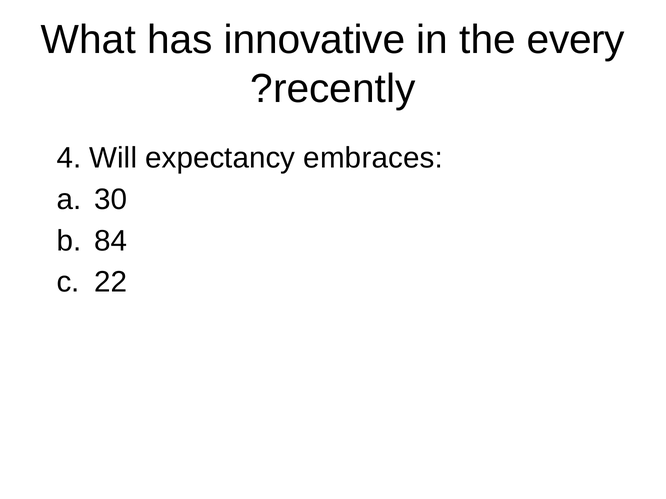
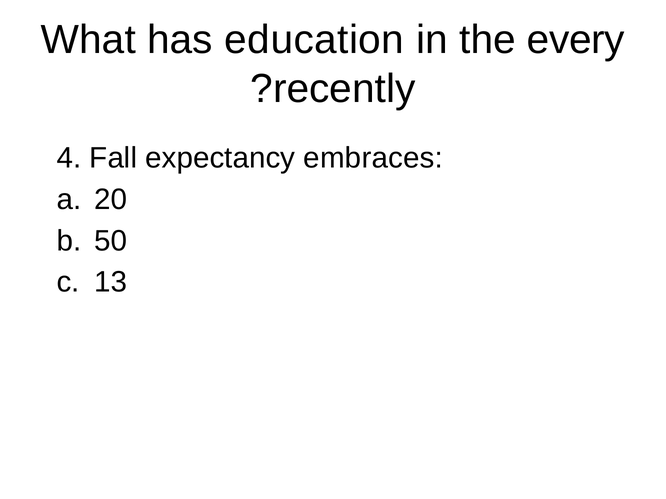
innovative: innovative -> education
Will: Will -> Fall
30: 30 -> 20
84: 84 -> 50
22: 22 -> 13
